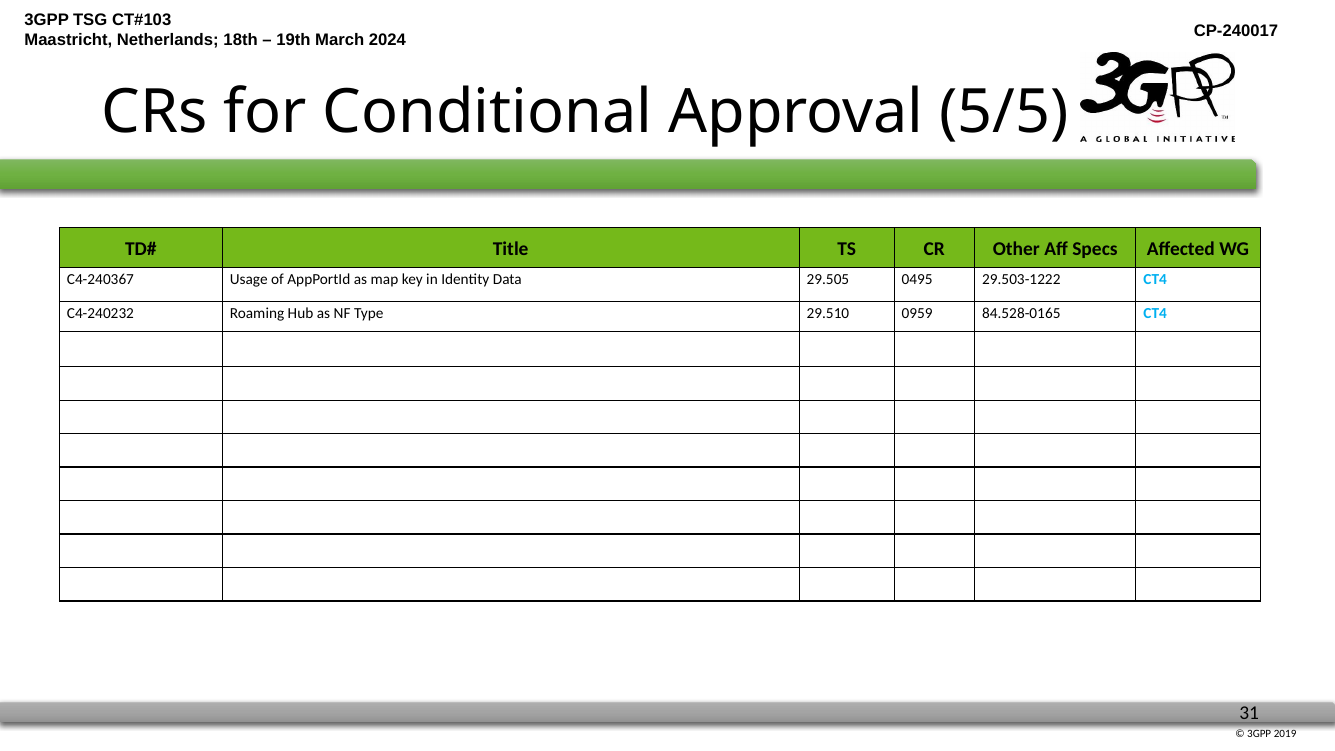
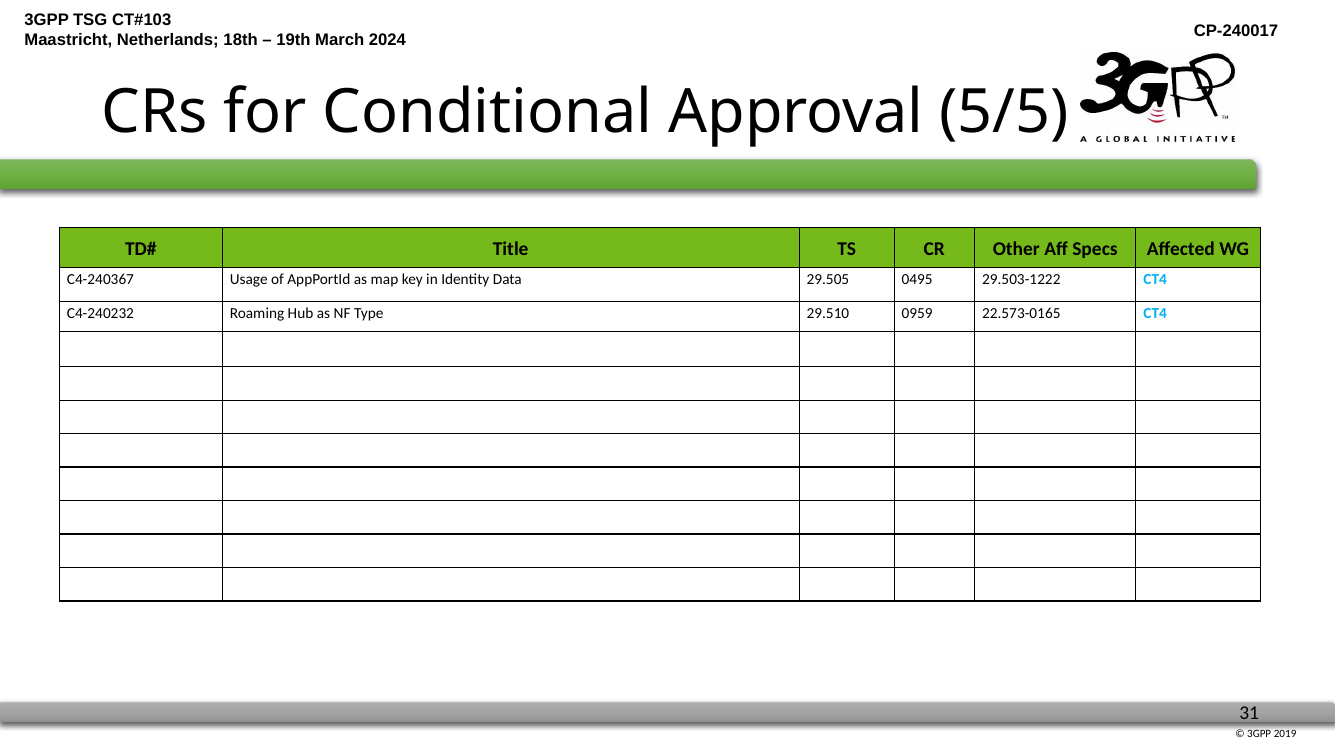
84.528-0165: 84.528-0165 -> 22.573-0165
